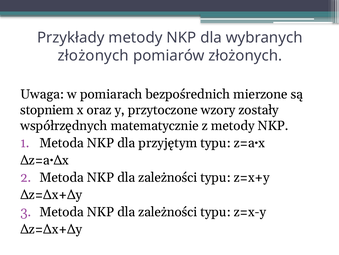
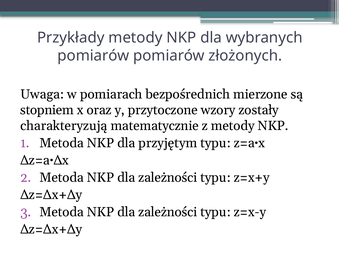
złożonych at (93, 56): złożonych -> pomiarów
współrzędnych: współrzędnych -> charakteryzują
